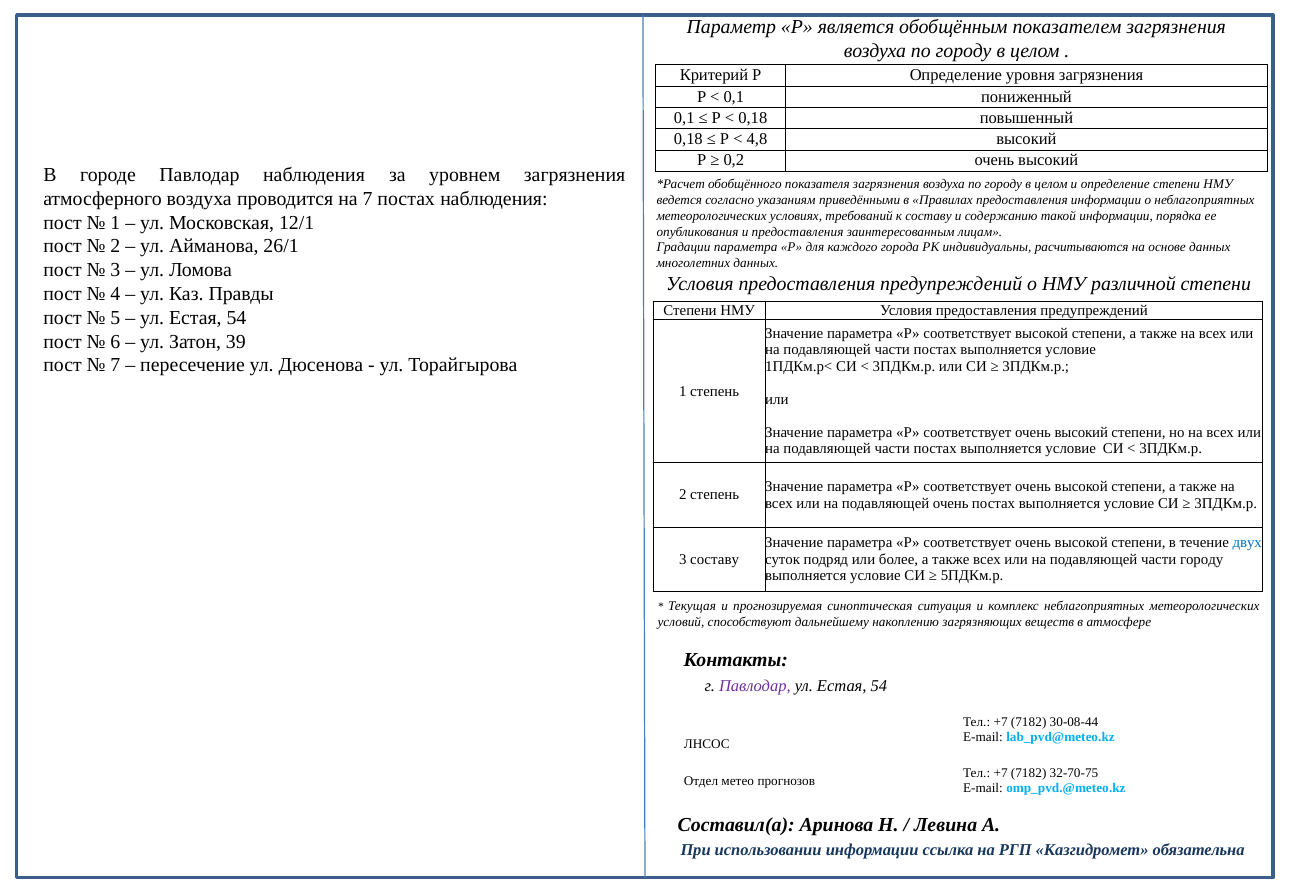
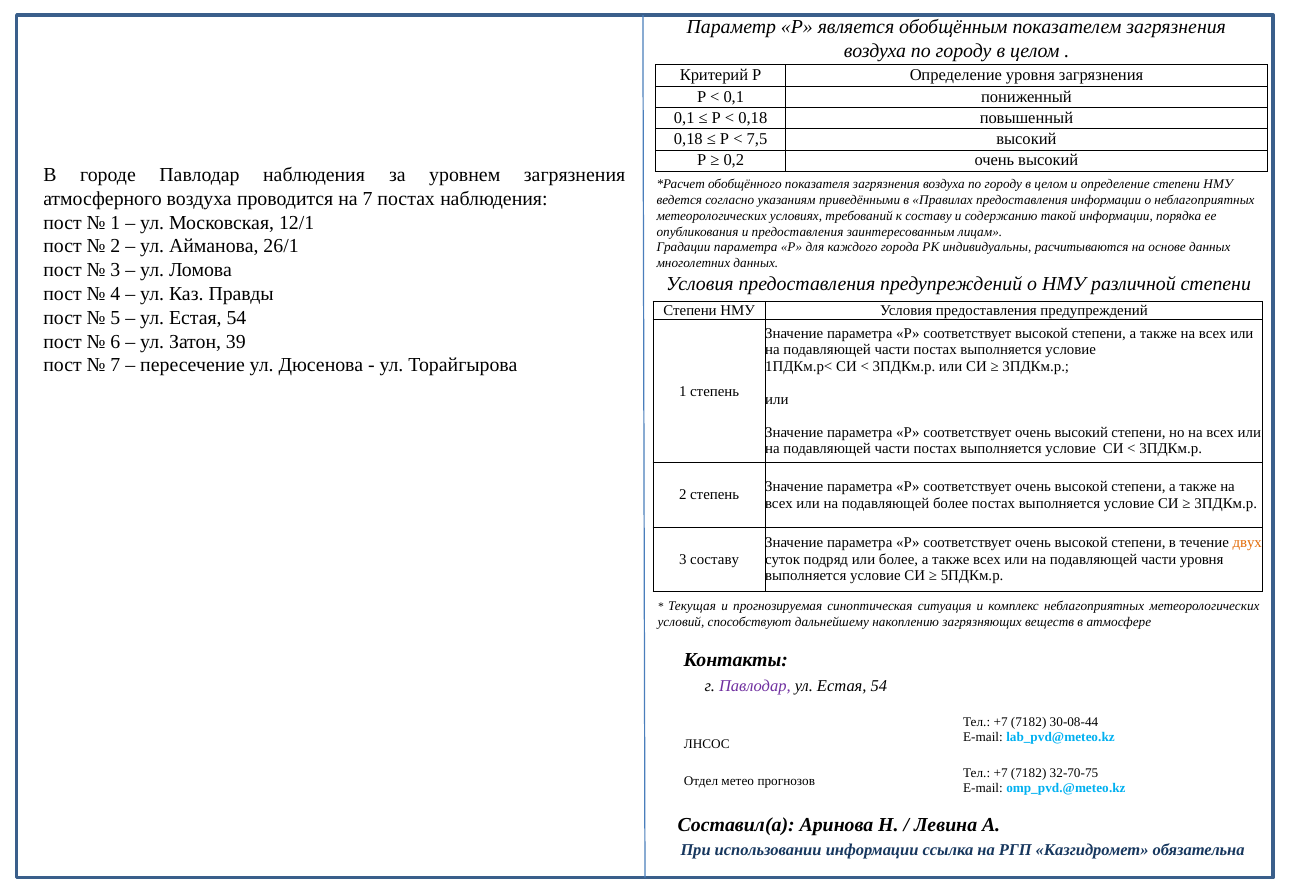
4,8: 4,8 -> 7,5
подавляющей очень: очень -> более
двух colour: blue -> orange
части городу: городу -> уровня
